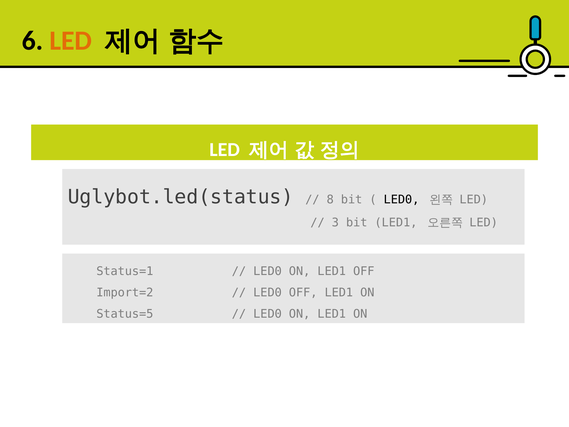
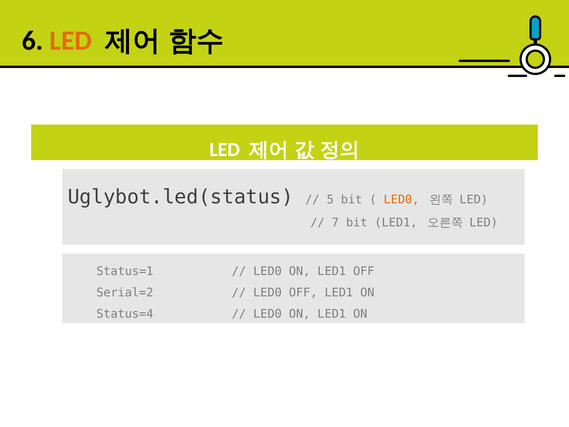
8: 8 -> 5
LED0 at (401, 199) colour: black -> orange
3: 3 -> 7
Import=2: Import=2 -> Serial=2
Status=5: Status=5 -> Status=4
